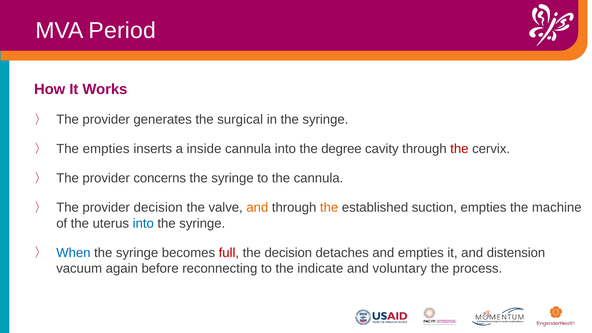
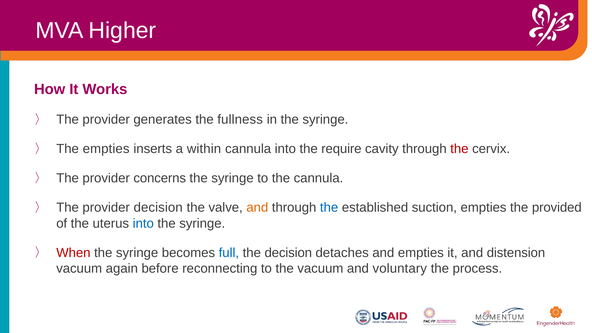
Period: Period -> Higher
surgical: surgical -> fullness
inside: inside -> within
degree: degree -> require
the at (329, 208) colour: orange -> blue
machine: machine -> provided
When colour: blue -> red
full colour: red -> blue
the indicate: indicate -> vacuum
